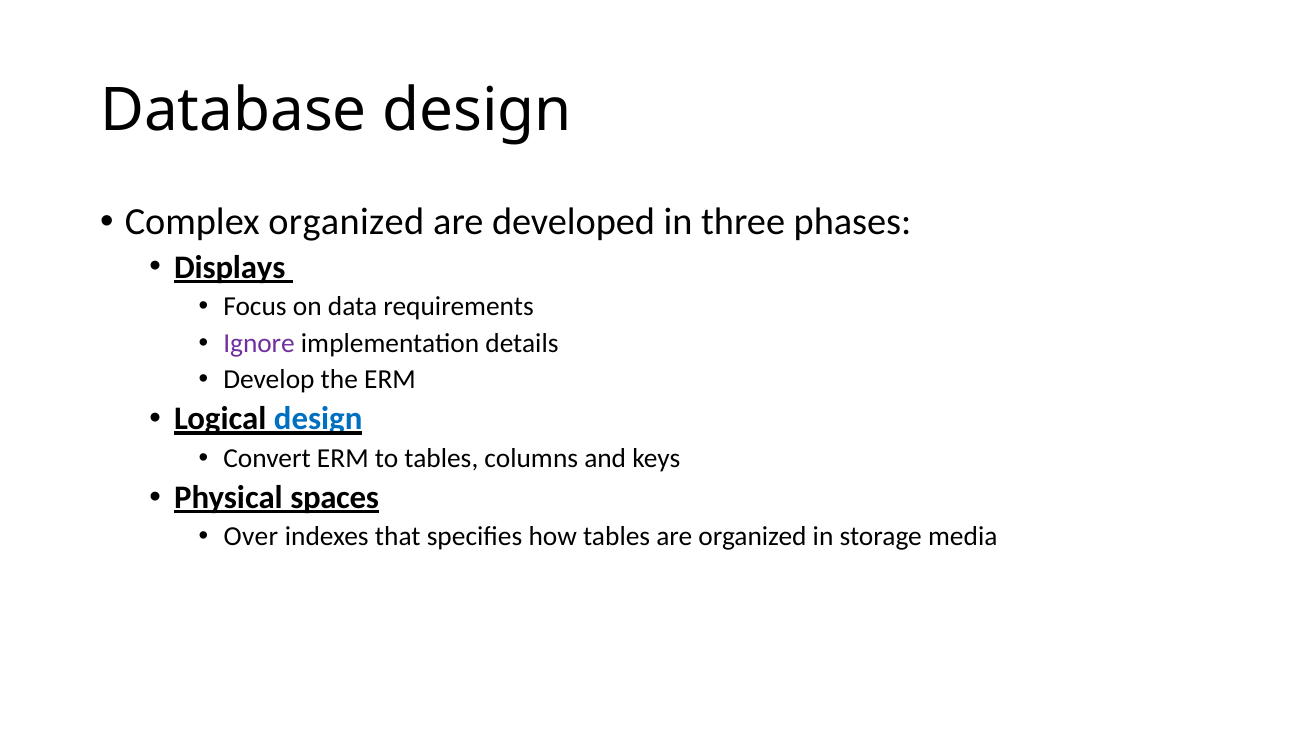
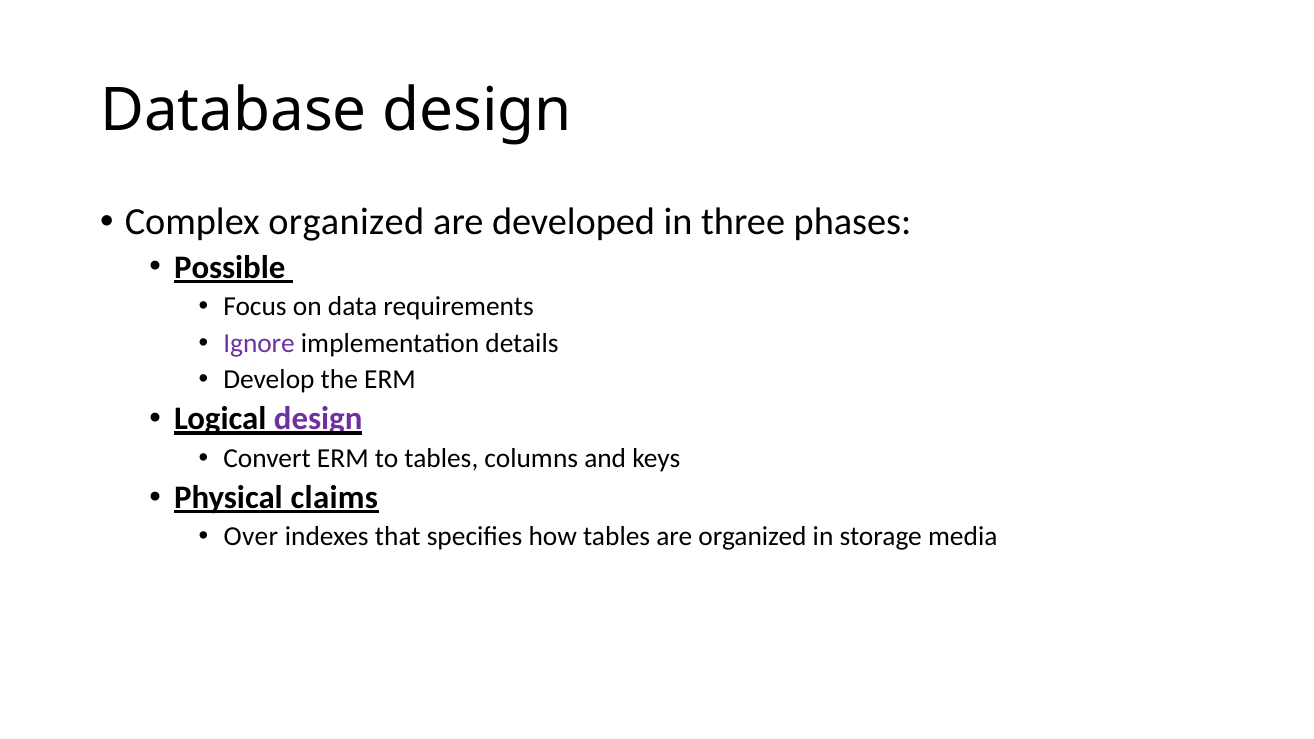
Displays: Displays -> Possible
design at (318, 419) colour: blue -> purple
spaces: spaces -> claims
